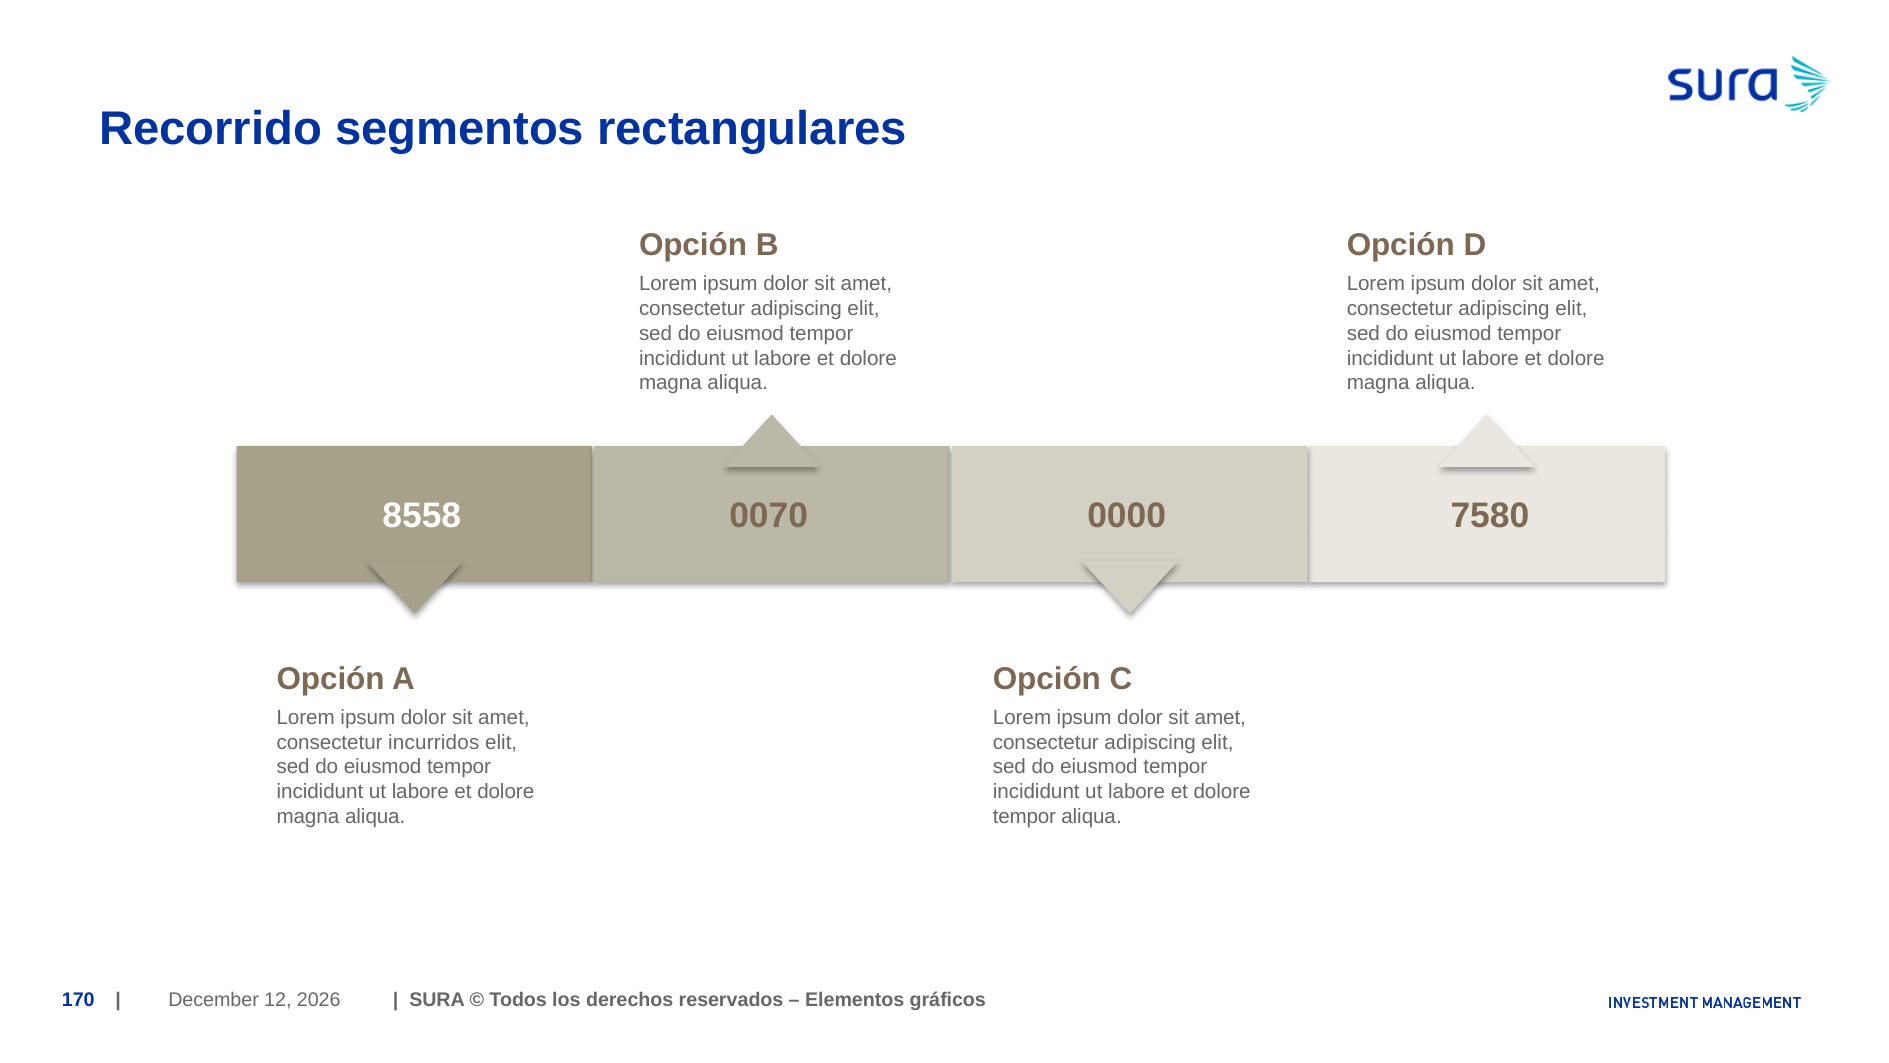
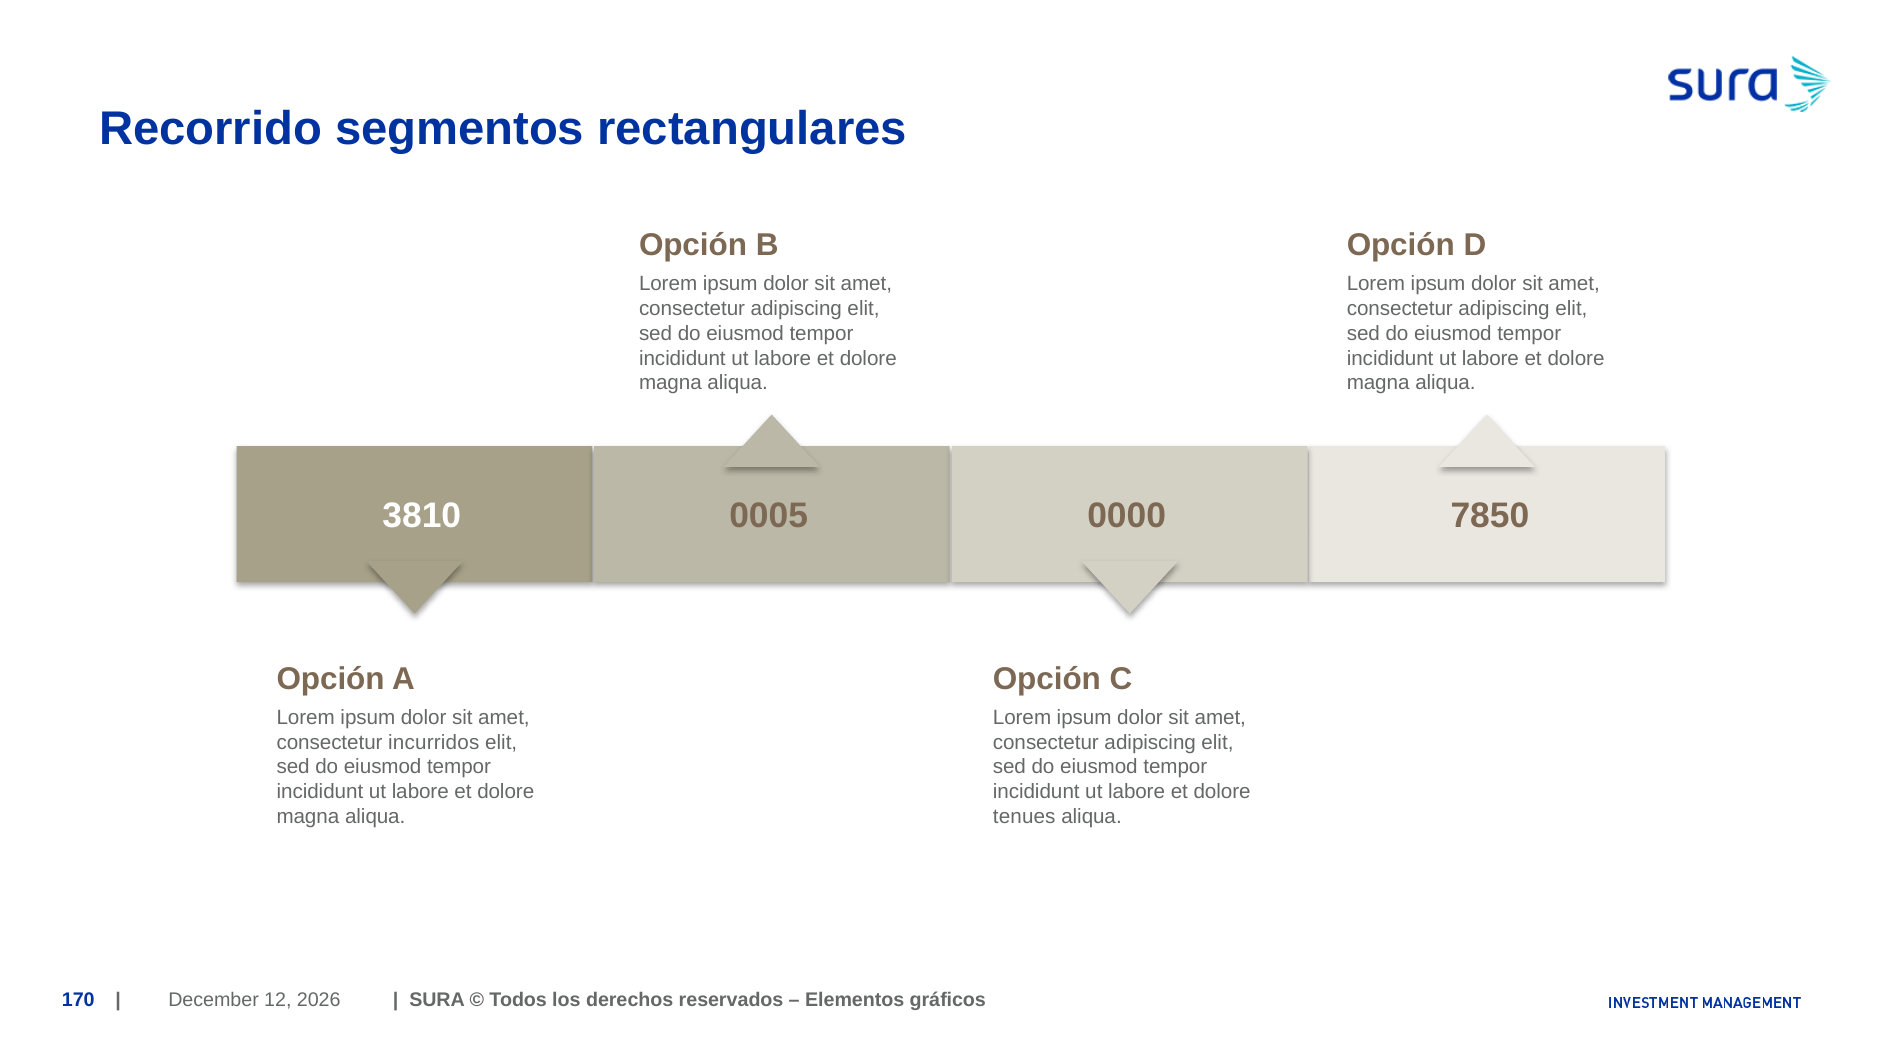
8558: 8558 -> 3810
0070: 0070 -> 0005
7580: 7580 -> 7850
tempor at (1024, 817): tempor -> tenues
